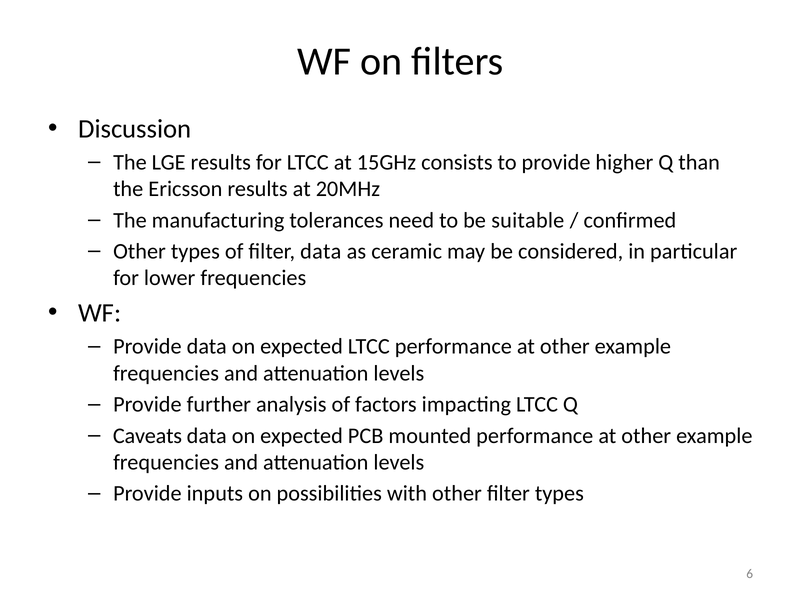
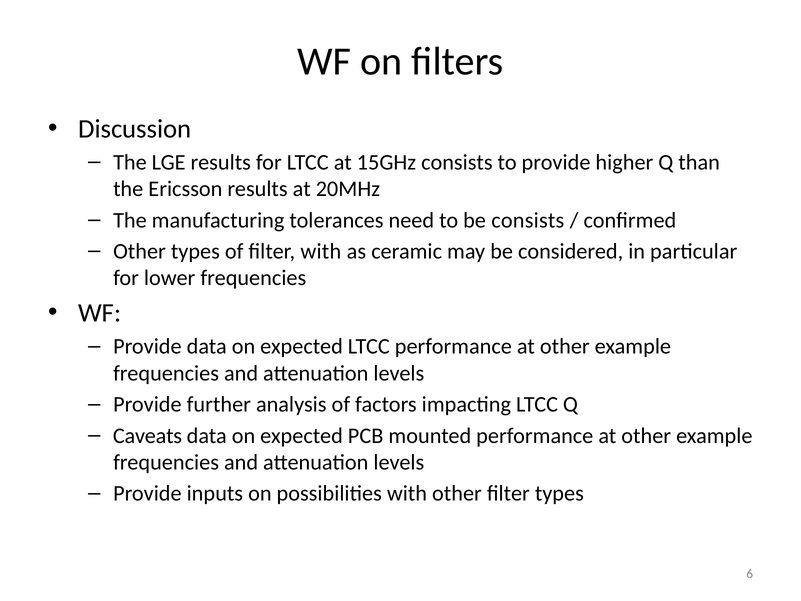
be suitable: suitable -> consists
filter data: data -> with
